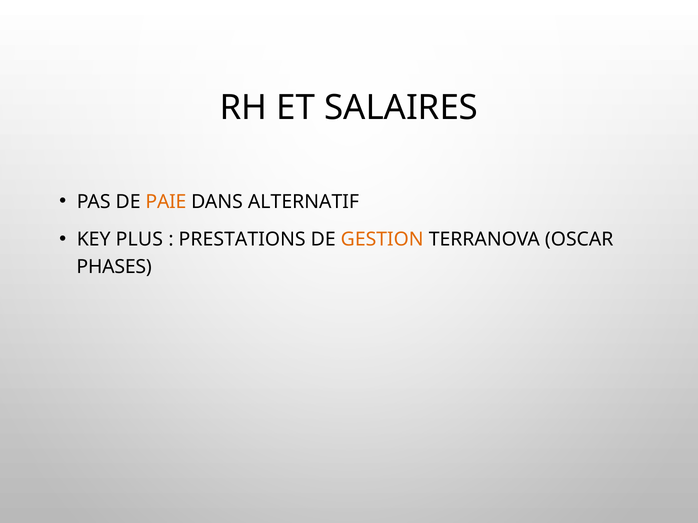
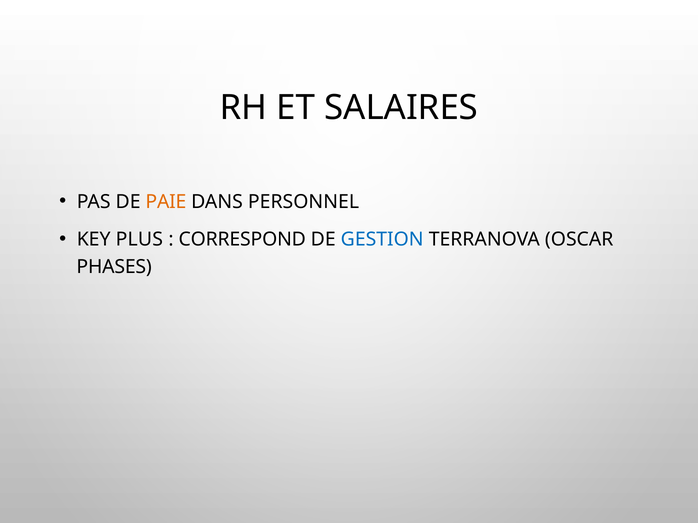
ALTERNATIF: ALTERNATIF -> PERSONNEL
PRESTATIONS: PRESTATIONS -> CORRESPOND
GESTION colour: orange -> blue
